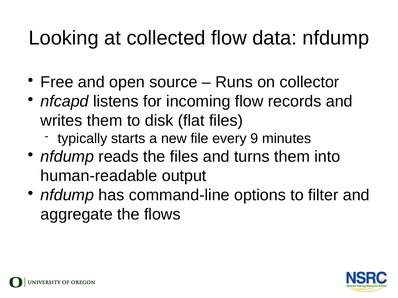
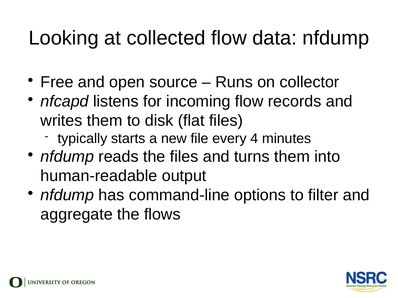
9: 9 -> 4
